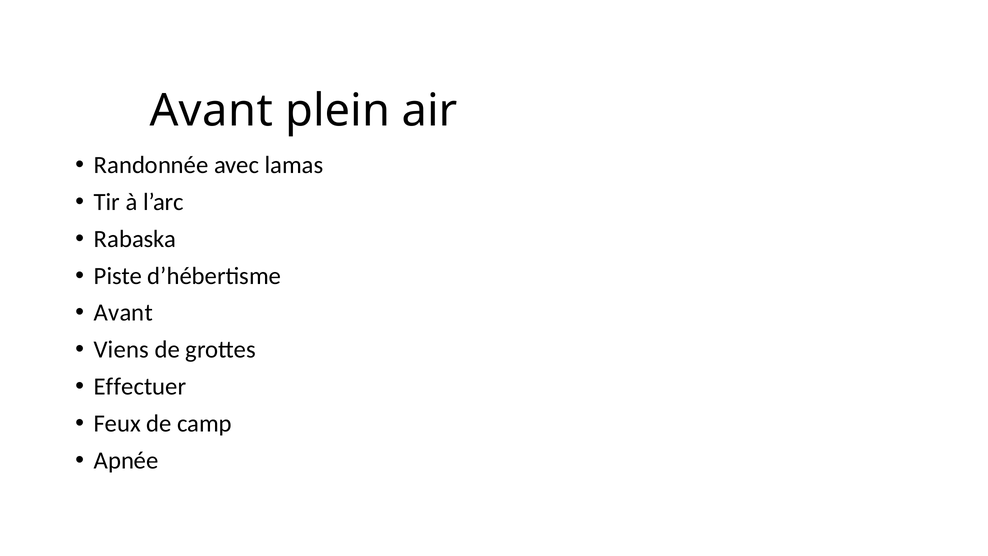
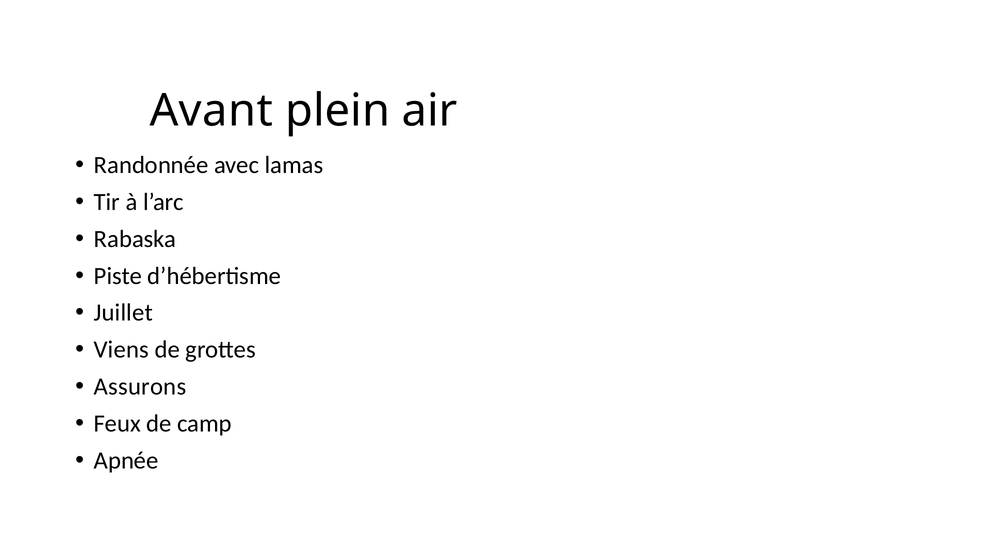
Avant at (123, 313): Avant -> Juillet
Effectuer: Effectuer -> Assurons
